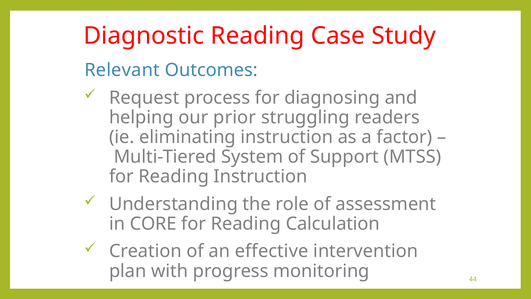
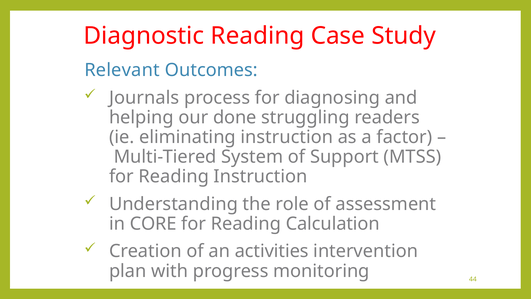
Request: Request -> Journals
prior: prior -> done
effective: effective -> activities
